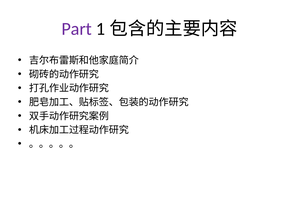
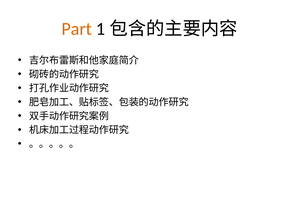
Part colour: purple -> orange
